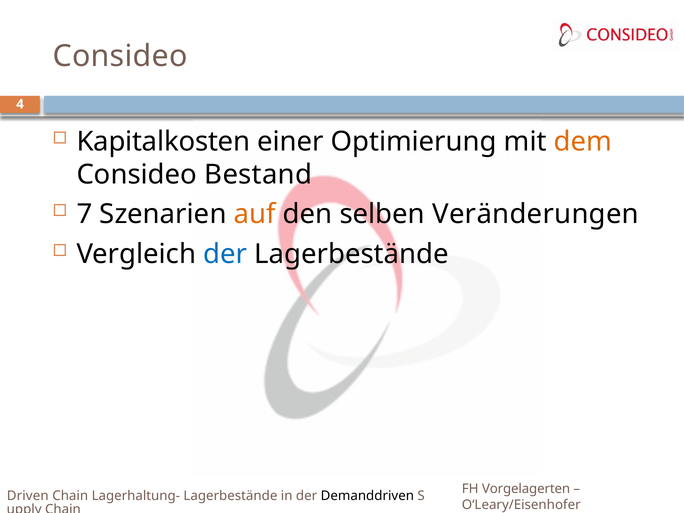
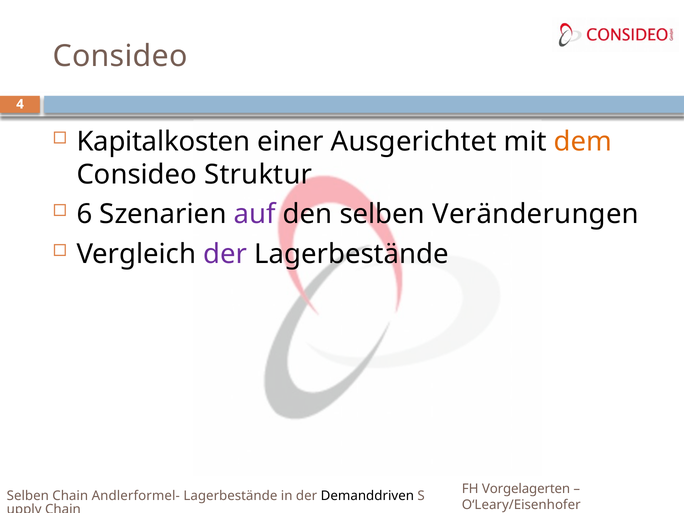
Optimierung: Optimierung -> Ausgerichtet
Bestand: Bestand -> Struktur
7: 7 -> 6
auf colour: orange -> purple
der at (225, 254) colour: blue -> purple
Driven at (28, 496): Driven -> Selben
Lagerhaltung-: Lagerhaltung- -> Andlerformel-
